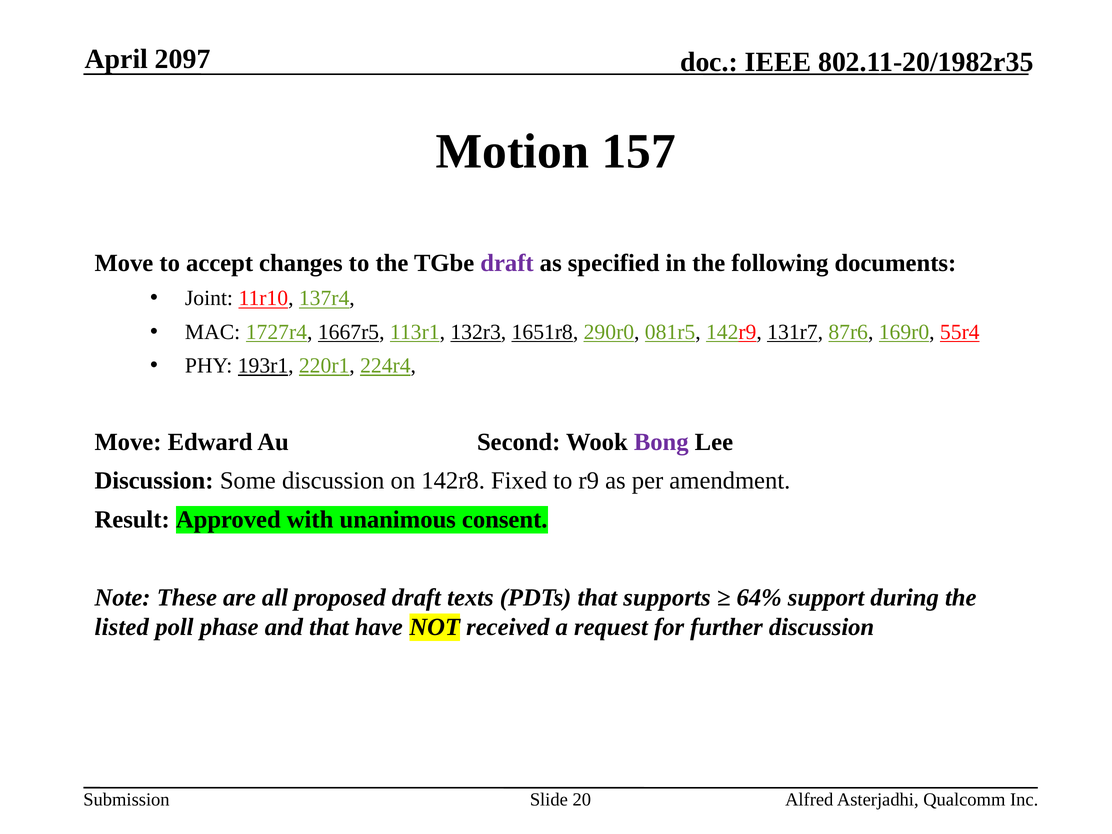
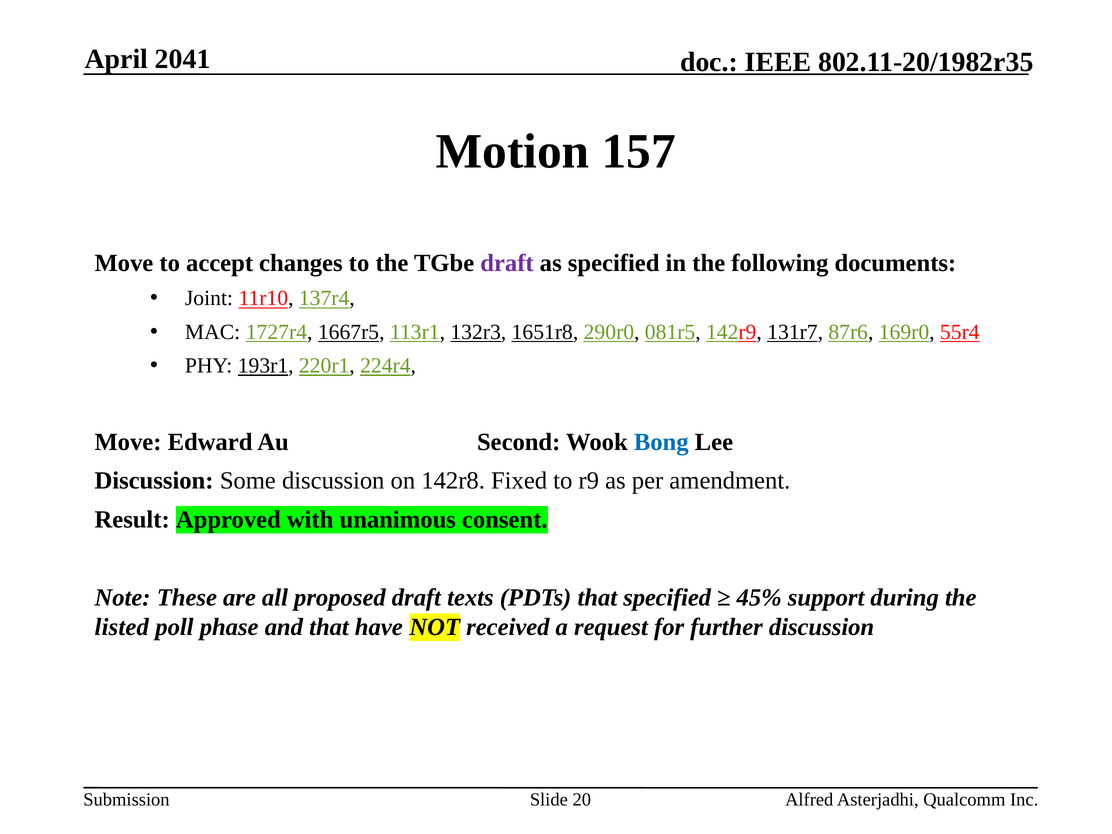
2097: 2097 -> 2041
Bong colour: purple -> blue
that supports: supports -> specified
64%: 64% -> 45%
